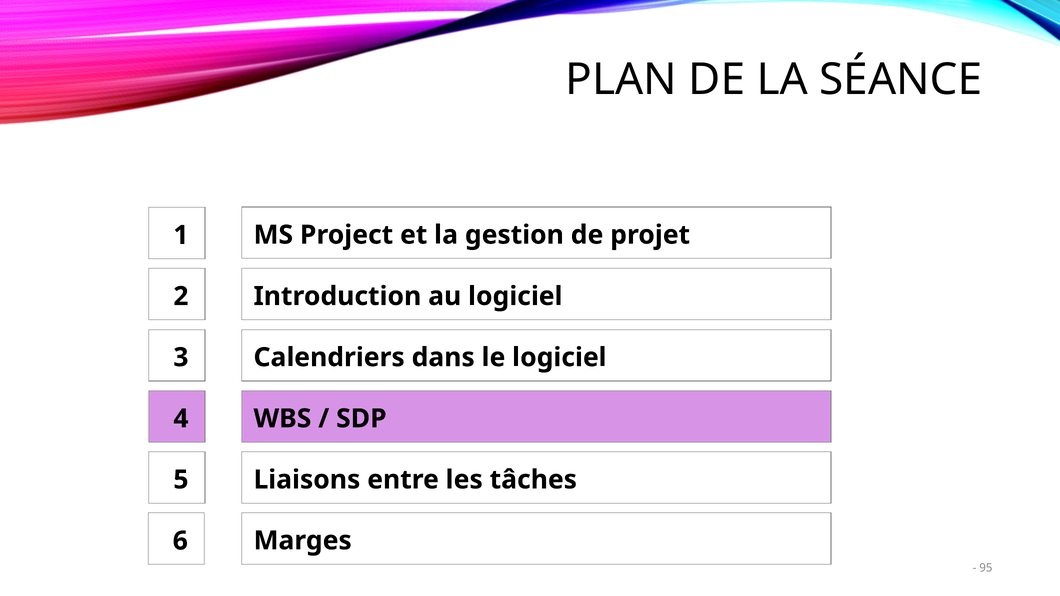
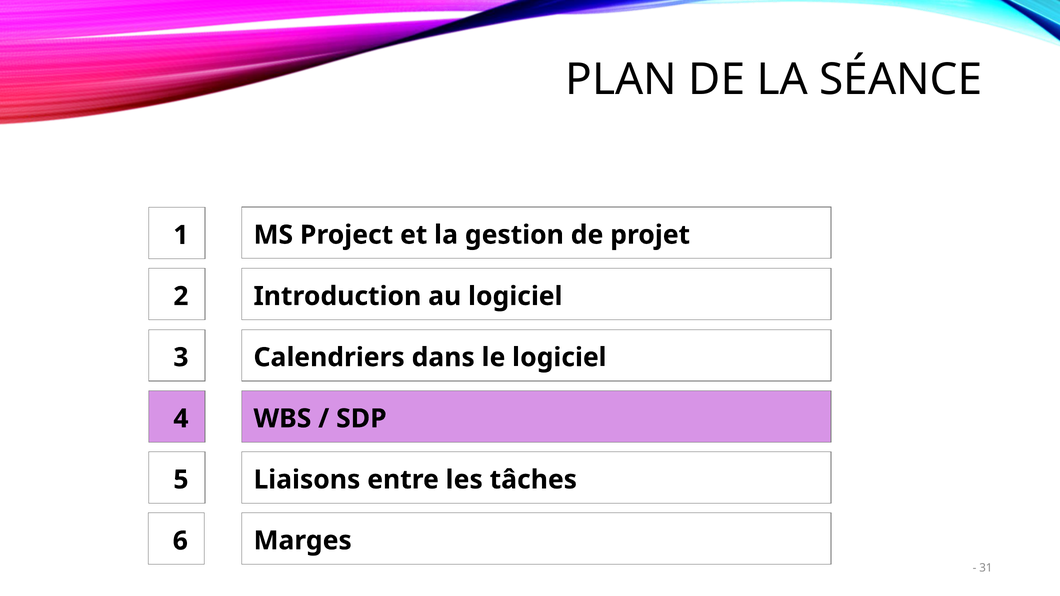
95: 95 -> 31
